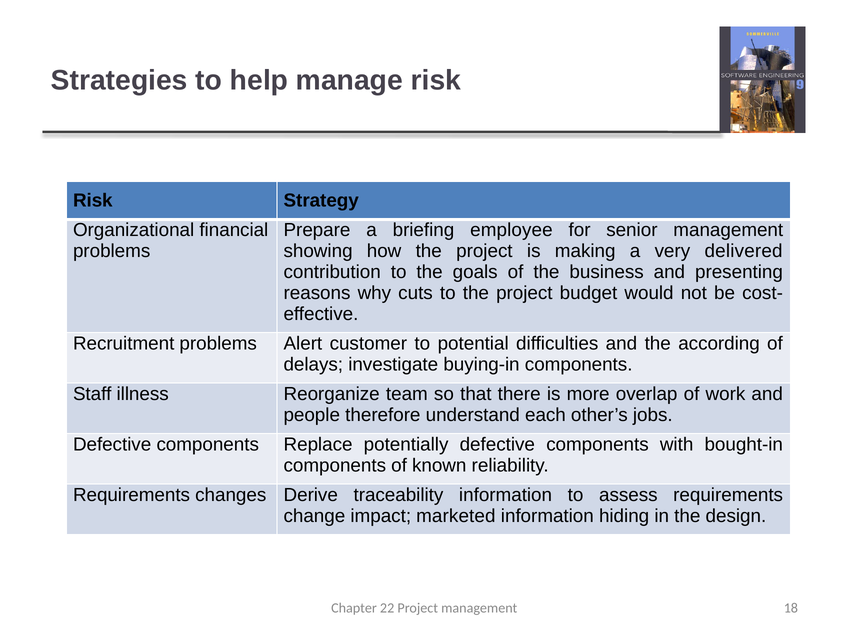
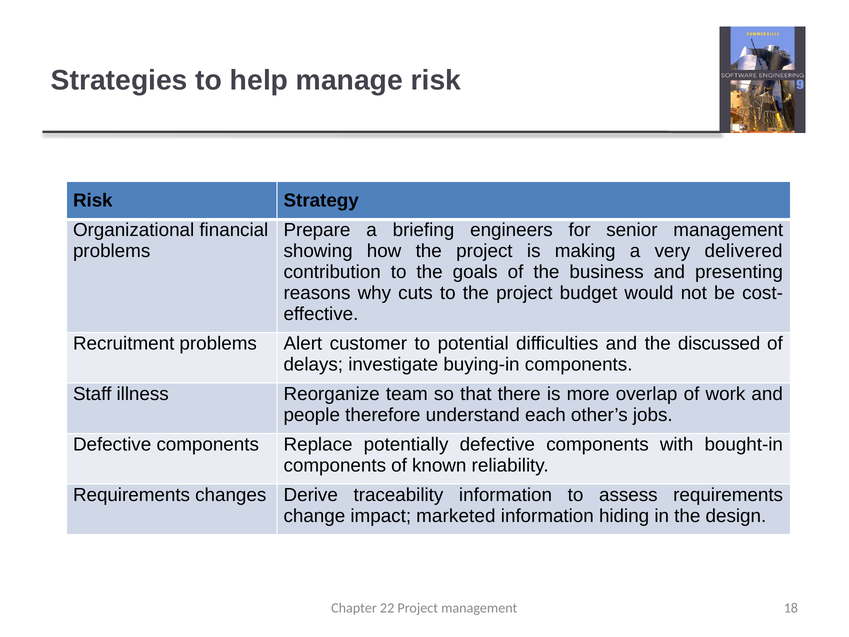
employee: employee -> engineers
according: according -> discussed
